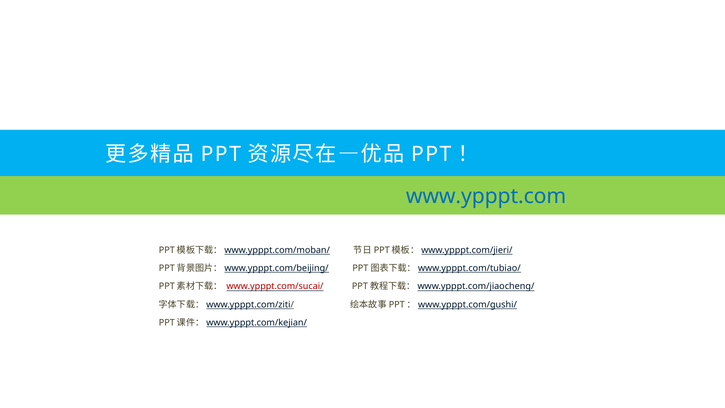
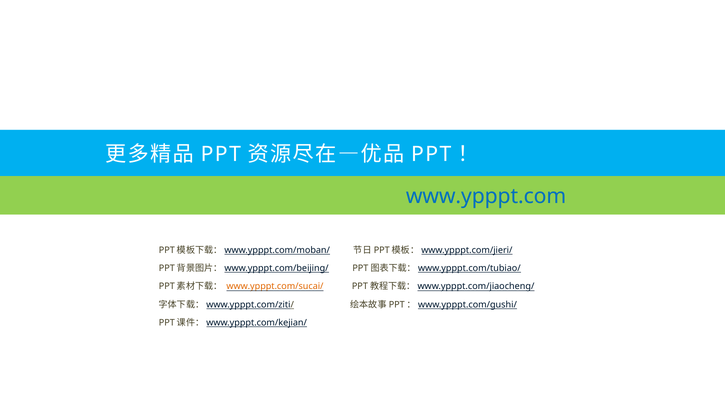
www.ypppt.com/sucai/ colour: red -> orange
